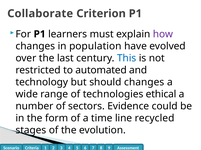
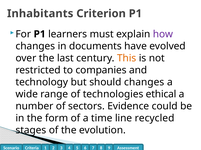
Collaborate: Collaborate -> Inhabitants
population: population -> documents
This colour: blue -> orange
automated: automated -> companies
